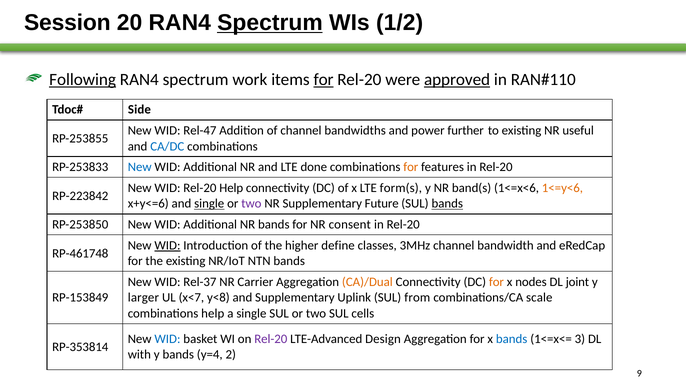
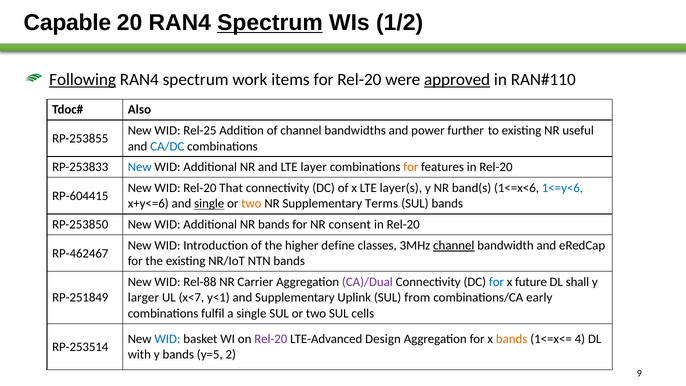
Session: Session -> Capable
for at (324, 80) underline: present -> none
Side: Side -> Also
Rel-47: Rel-47 -> Rel-25
done: done -> layer
Rel-20 Help: Help -> That
form(s: form(s -> layer(s
1<=y<6 colour: orange -> blue
RP-223842: RP-223842 -> RP-604415
two at (251, 204) colour: purple -> orange
Future: Future -> Terms
bands at (447, 204) underline: present -> none
WID at (167, 245) underline: present -> none
channel at (454, 245) underline: none -> present
RP-461748: RP-461748 -> RP-462467
Rel-37: Rel-37 -> Rel-88
CA)/Dual colour: orange -> purple
for at (496, 282) colour: orange -> blue
nodes: nodes -> future
joint: joint -> shall
RP-153849: RP-153849 -> RP-251849
y<8: y<8 -> y<1
scale: scale -> early
combinations help: help -> fulfil
bands at (512, 339) colour: blue -> orange
3: 3 -> 4
RP-353814: RP-353814 -> RP-253514
y=4: y=4 -> y=5
